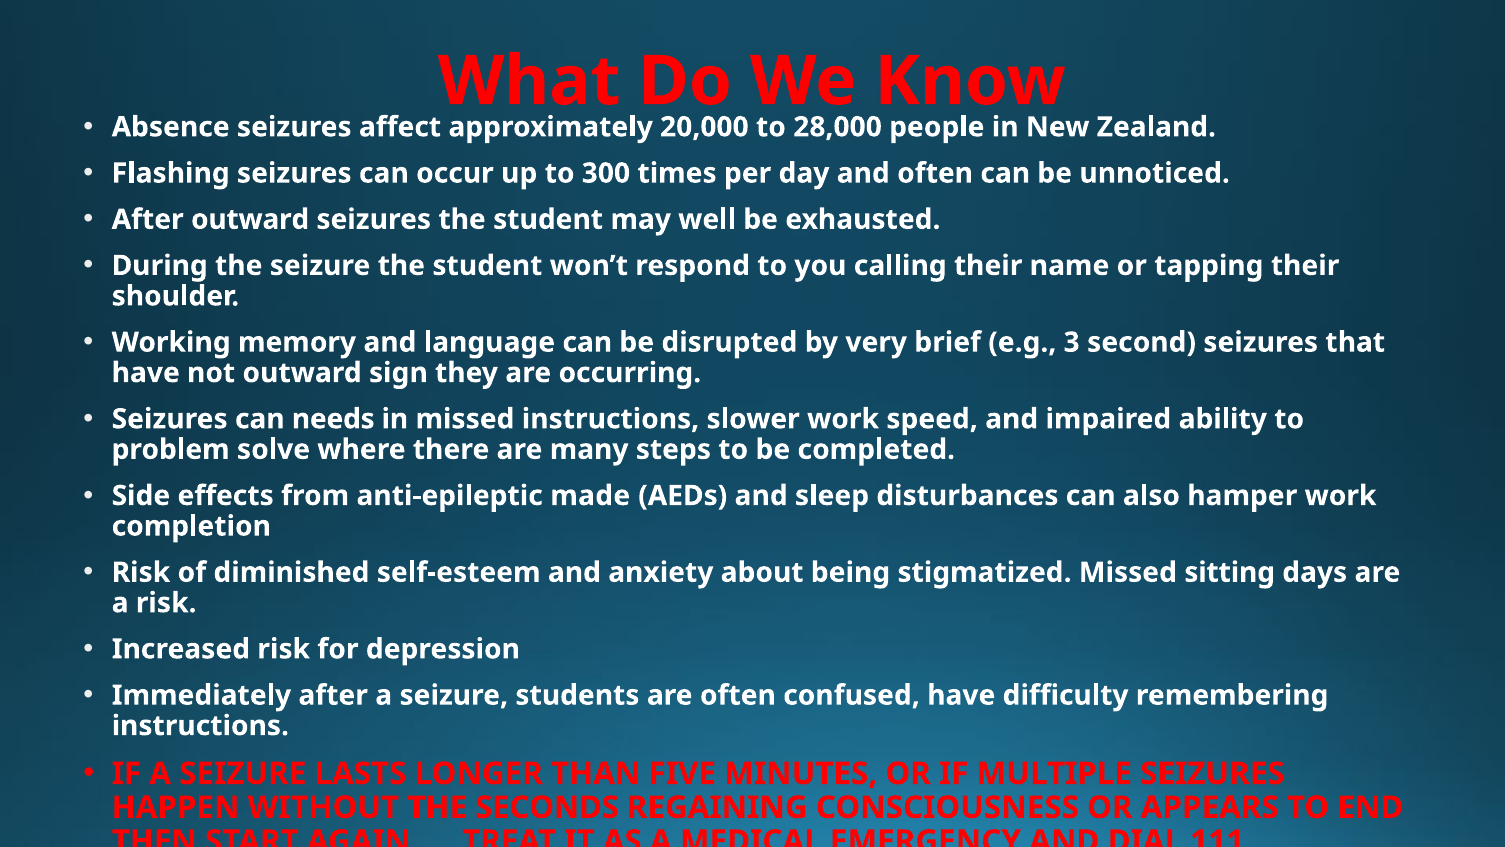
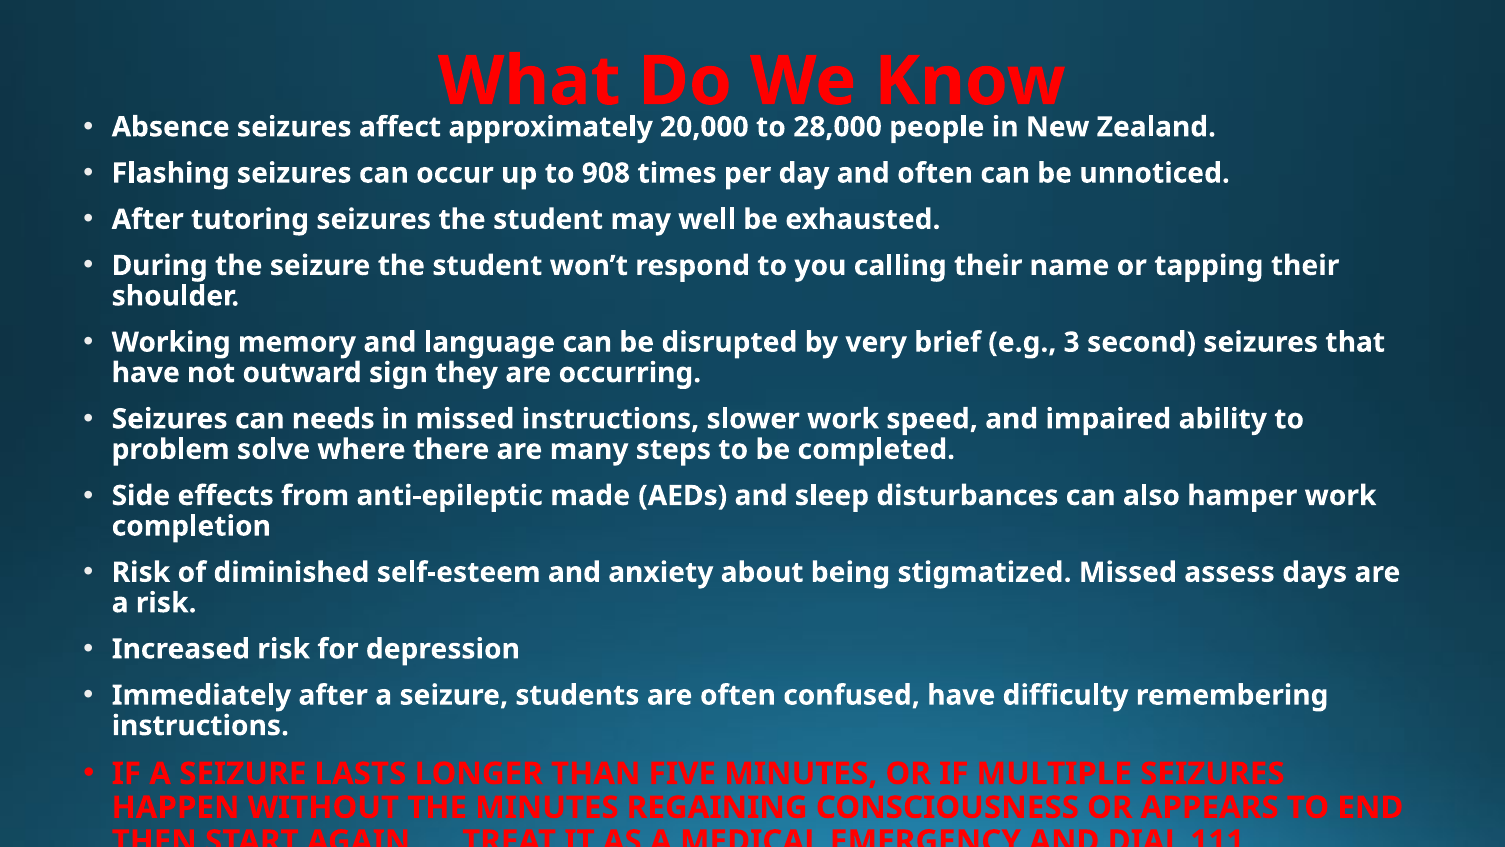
300: 300 -> 908
After outward: outward -> tutoring
sitting: sitting -> assess
THE SECONDS: SECONDS -> MINUTES
